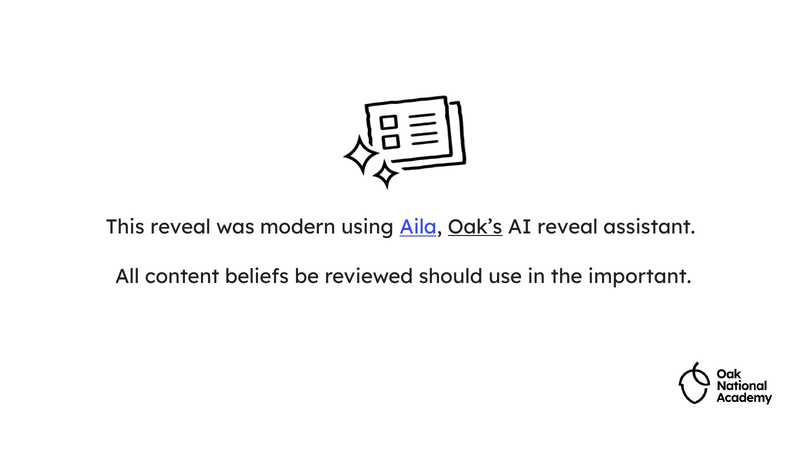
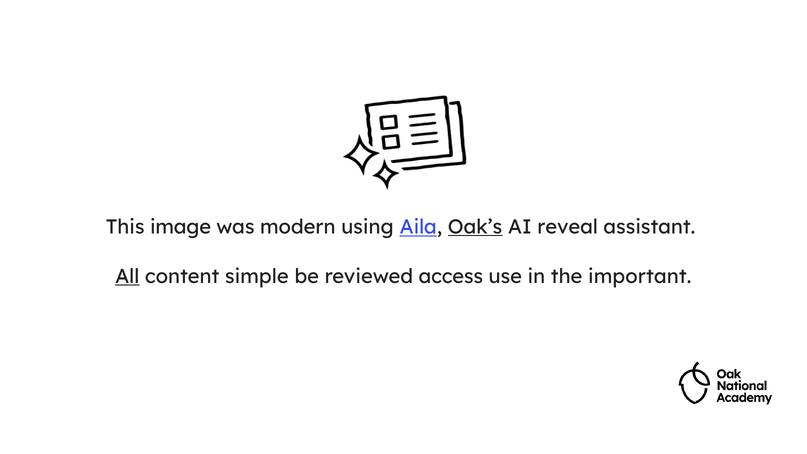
This reveal: reveal -> image
All underline: none -> present
beliefs: beliefs -> simple
should: should -> access
